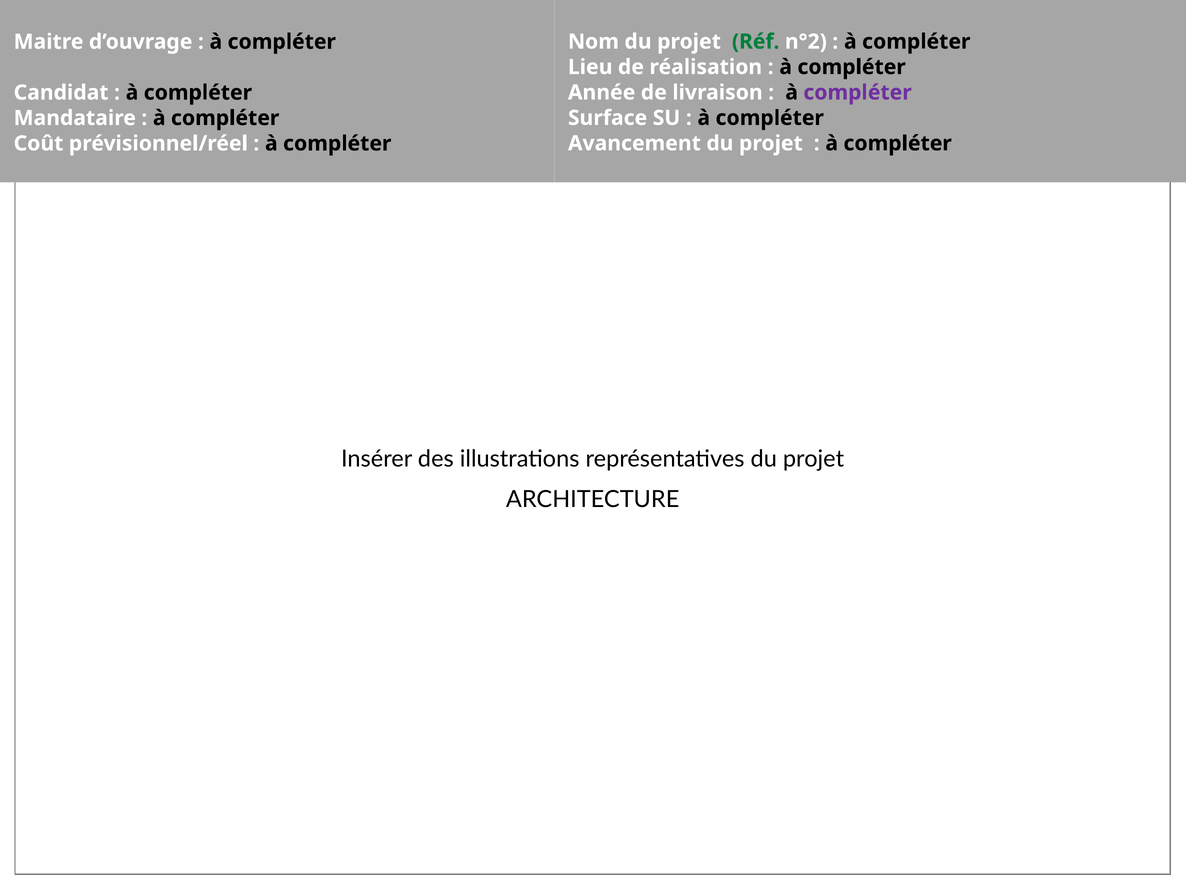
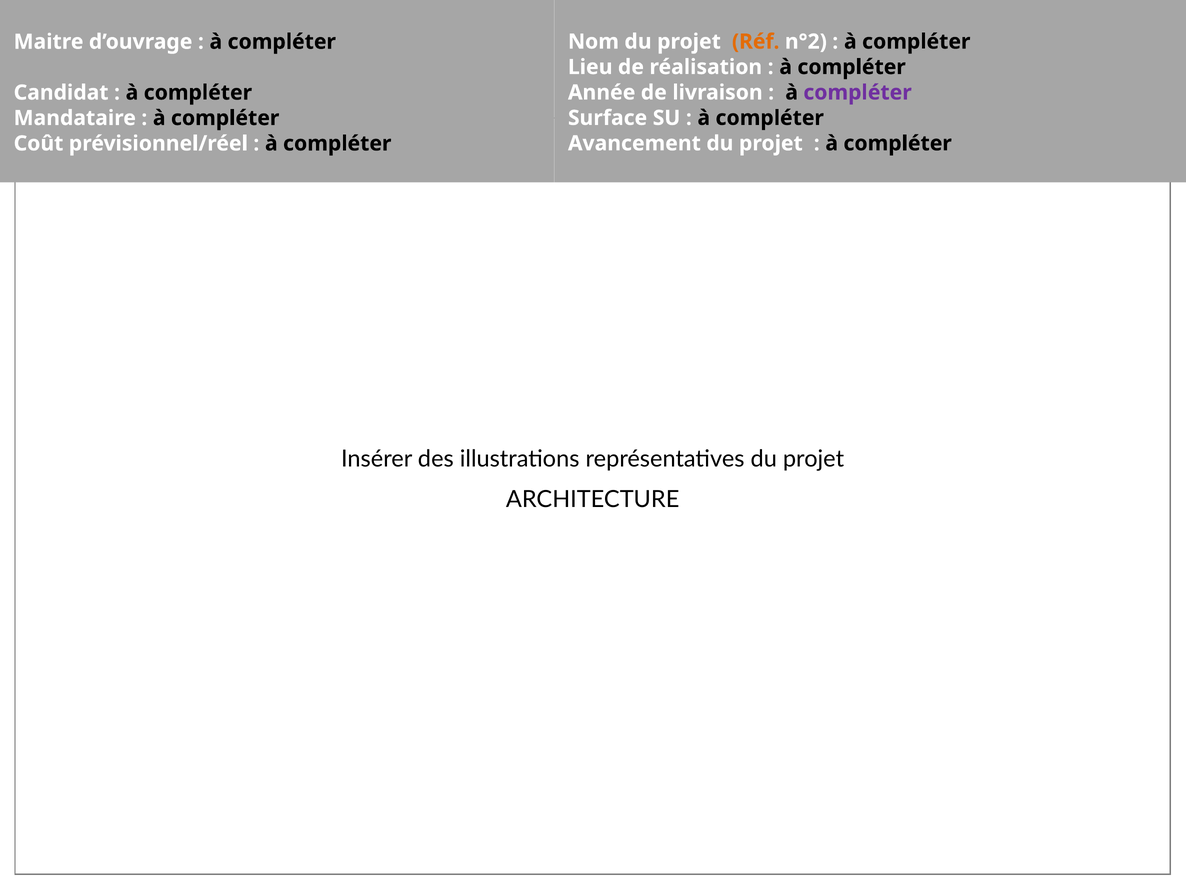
Réf colour: green -> orange
